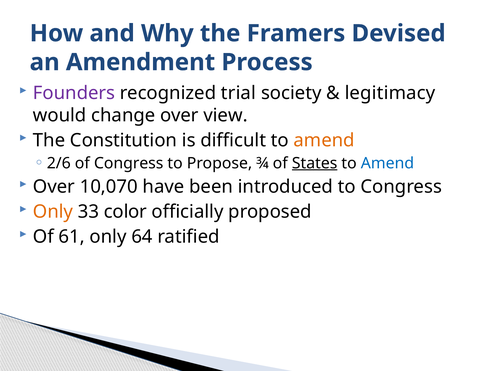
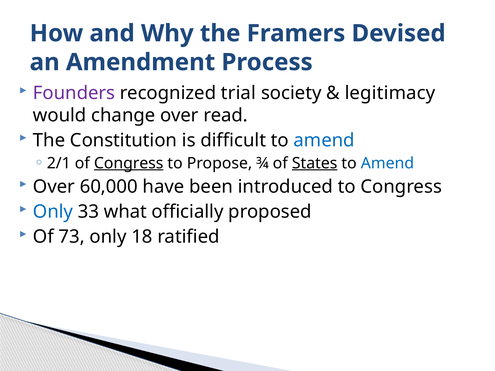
view: view -> read
amend at (324, 141) colour: orange -> blue
2/6: 2/6 -> 2/1
Congress at (129, 163) underline: none -> present
10,070: 10,070 -> 60,000
Only at (53, 212) colour: orange -> blue
color: color -> what
61: 61 -> 73
64: 64 -> 18
